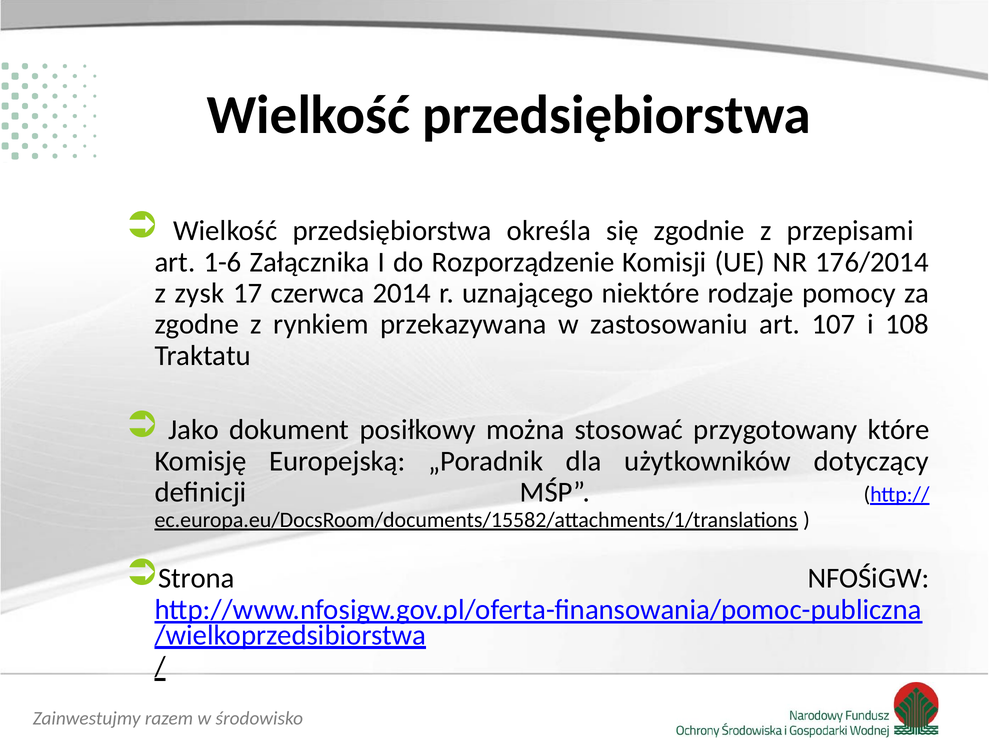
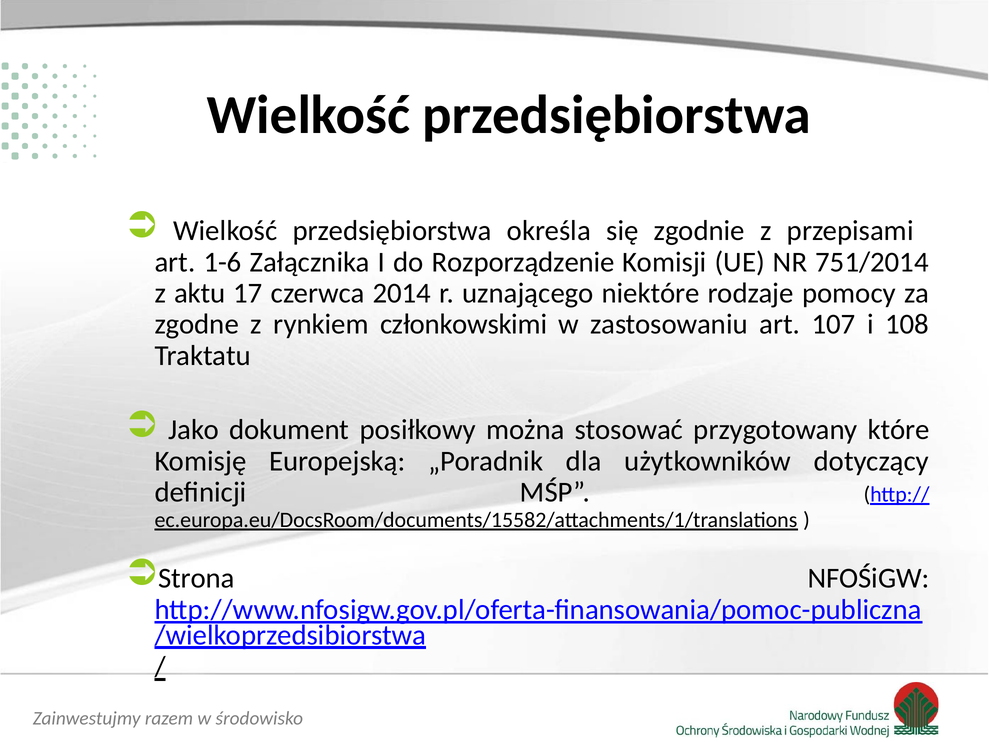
176/2014: 176/2014 -> 751/2014
zysk: zysk -> aktu
przekazywana: przekazywana -> członkowskimi
